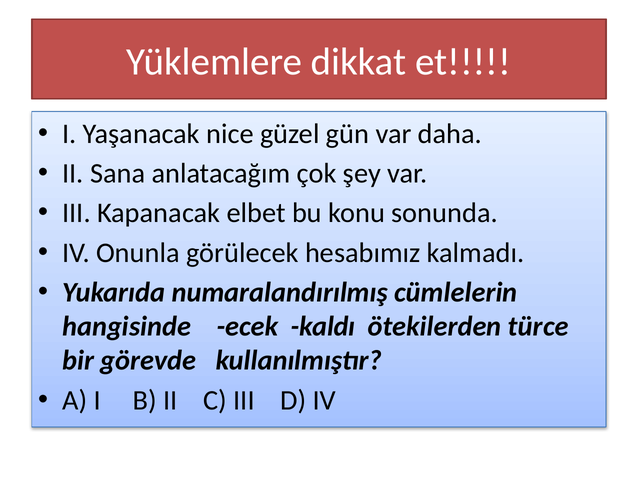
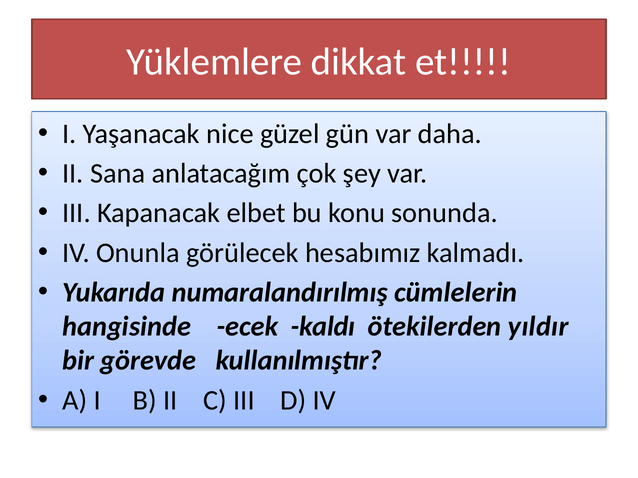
türce: türce -> yıldır
